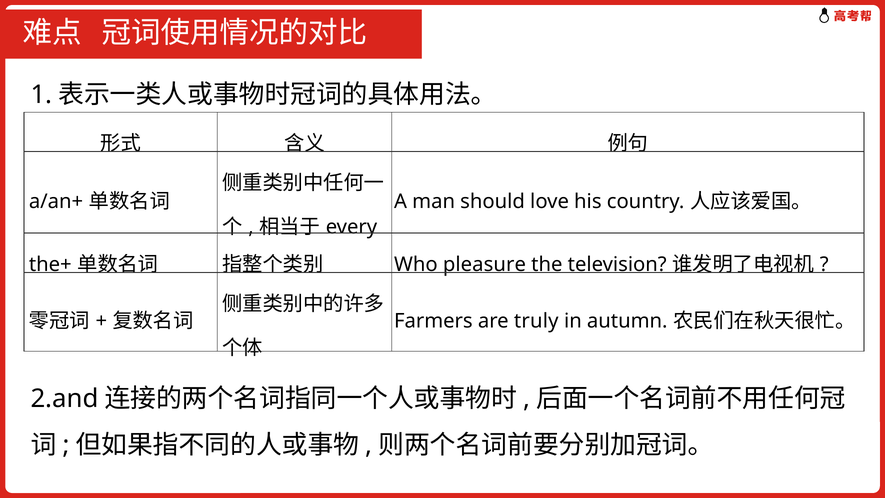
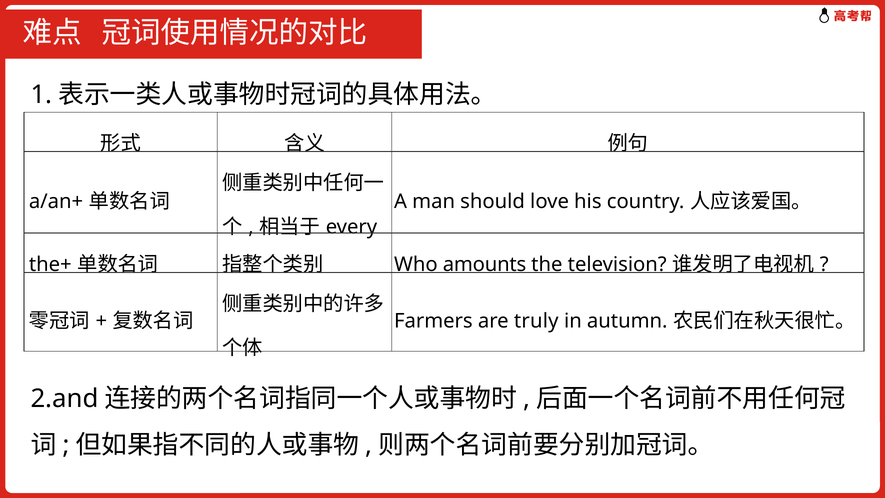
pleasure: pleasure -> amounts
